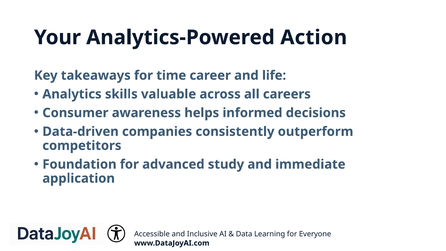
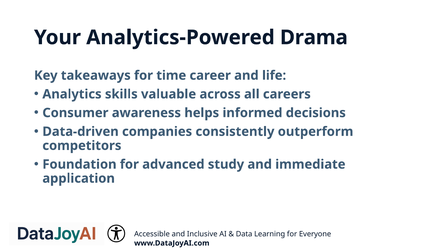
Action: Action -> Drama
